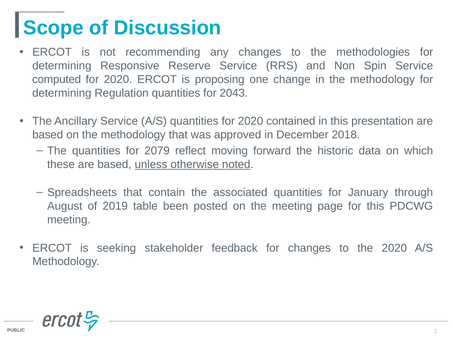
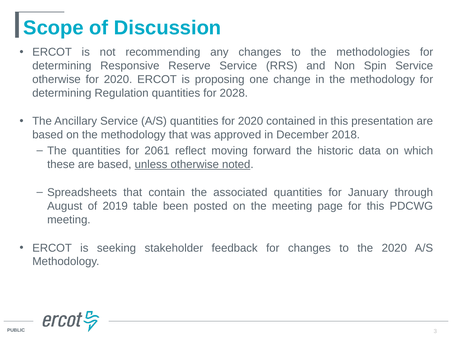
computed at (57, 79): computed -> otherwise
2043: 2043 -> 2028
2079: 2079 -> 2061
